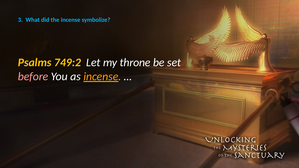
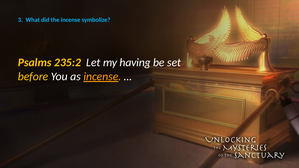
749:2: 749:2 -> 235:2
throne: throne -> having
before colour: pink -> yellow
